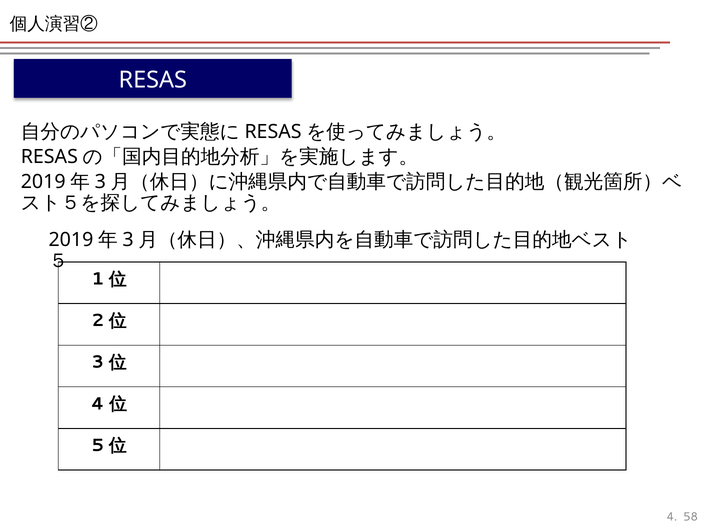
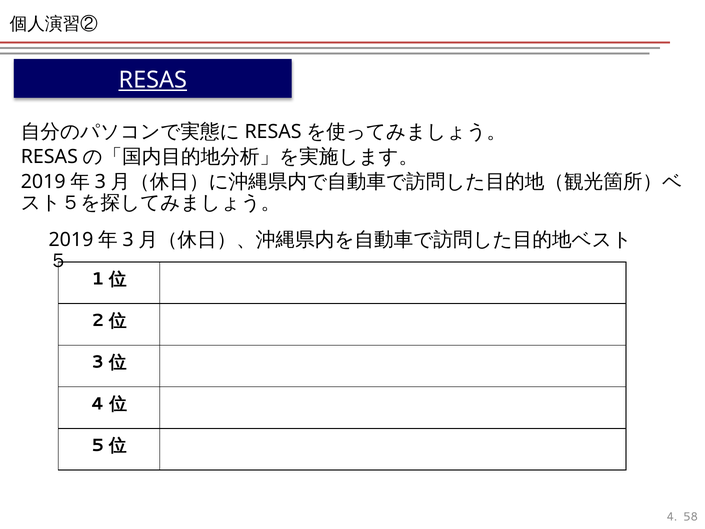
RESAS underline: none -> present
